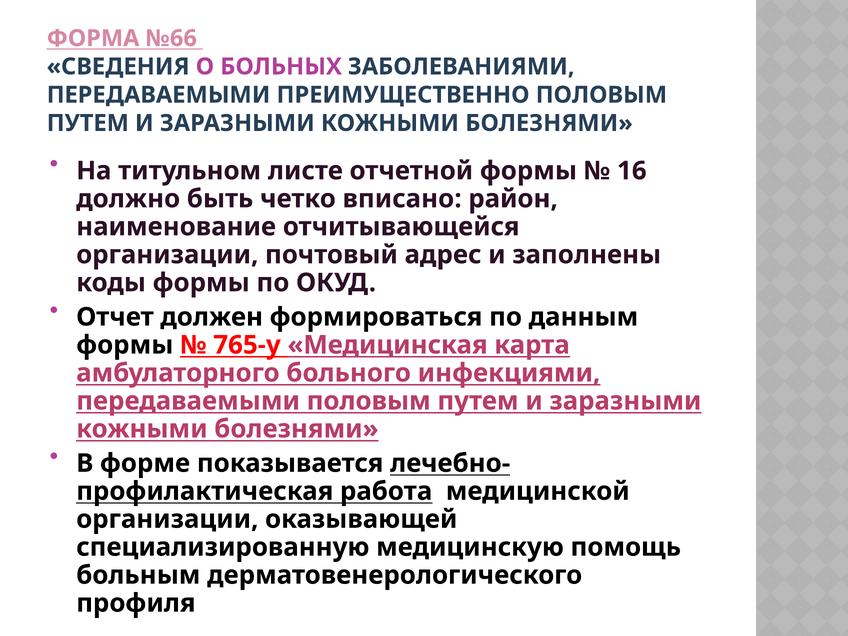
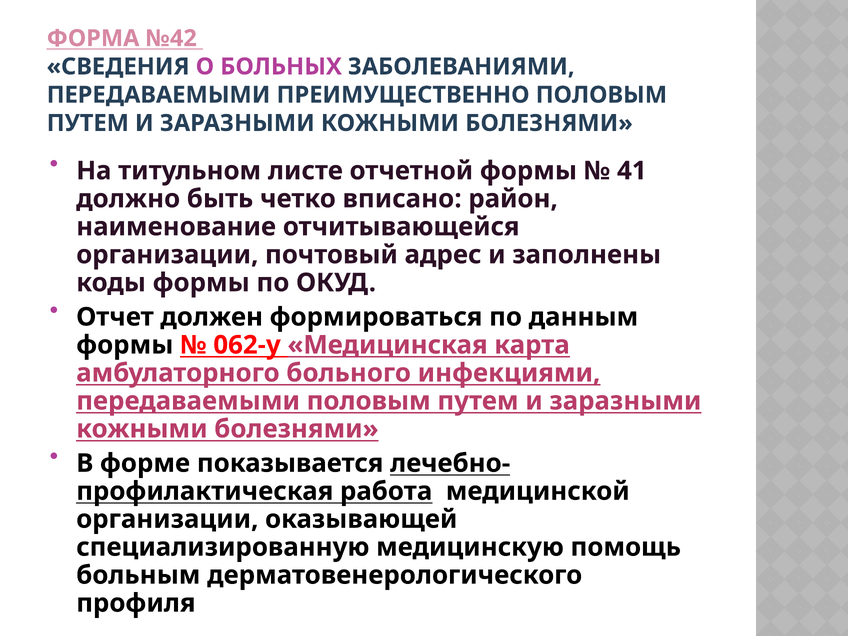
№66: №66 -> №42
16: 16 -> 41
765-у: 765-у -> 062-у
